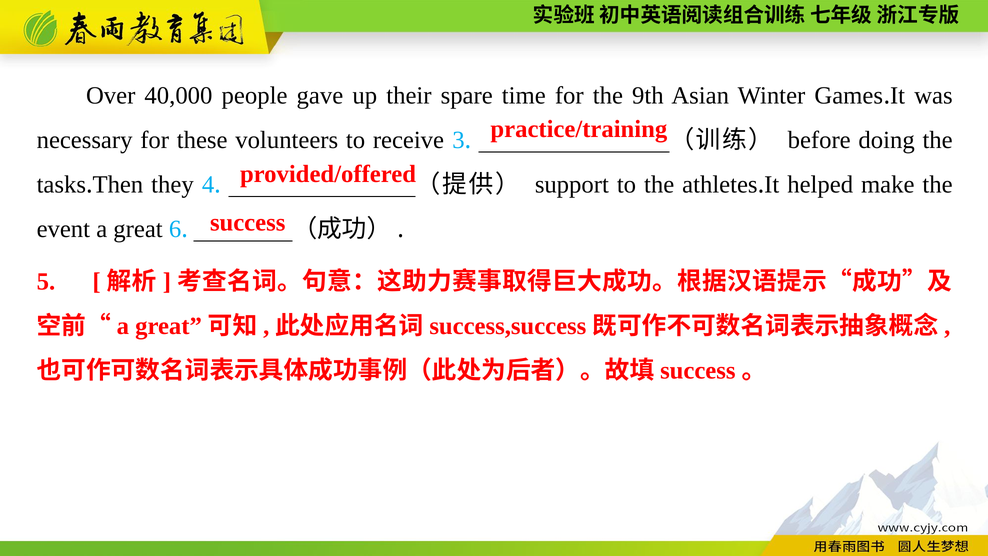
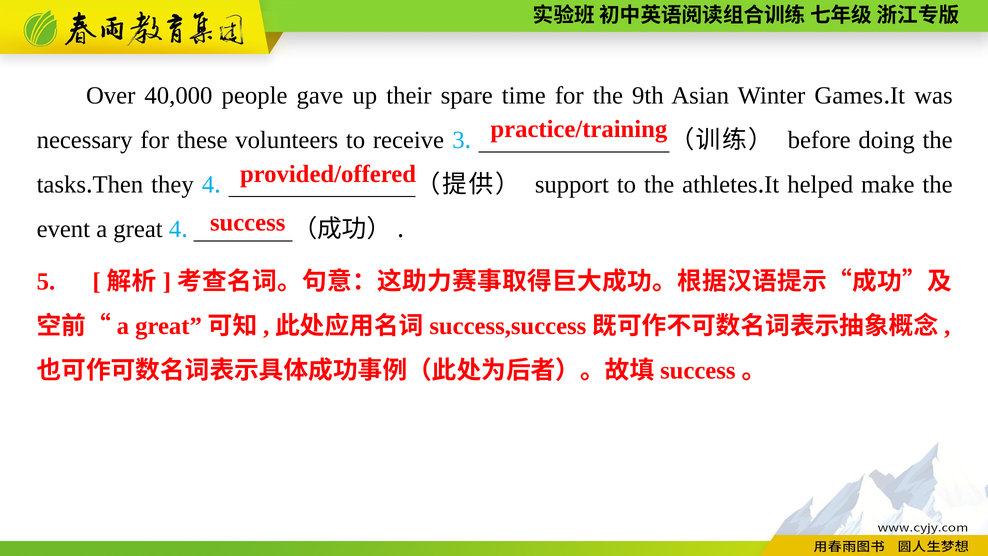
great 6: 6 -> 4
